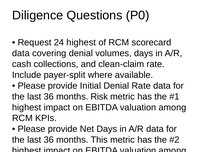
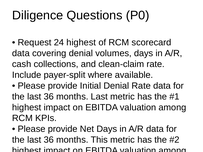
months Risk: Risk -> Last
